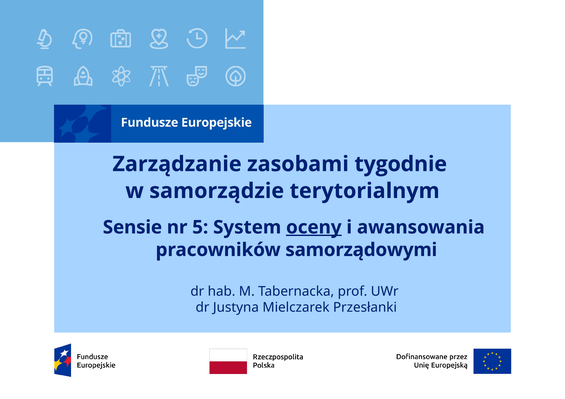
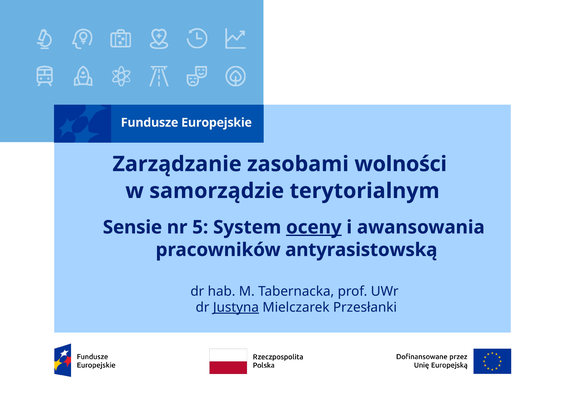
tygodnie: tygodnie -> wolności
samorządowymi: samorządowymi -> antyrasistowską
Justyna underline: none -> present
